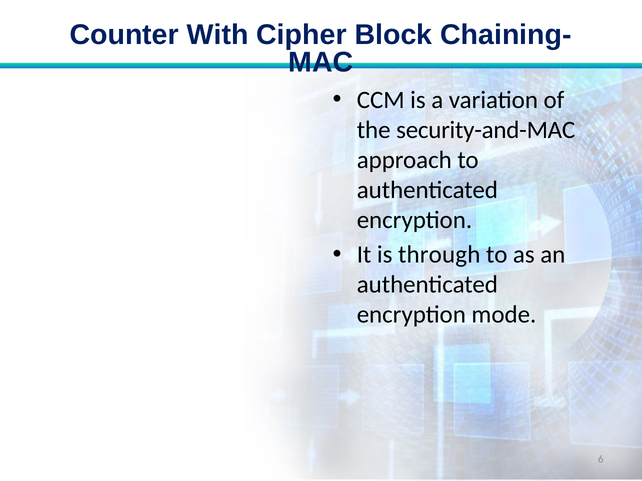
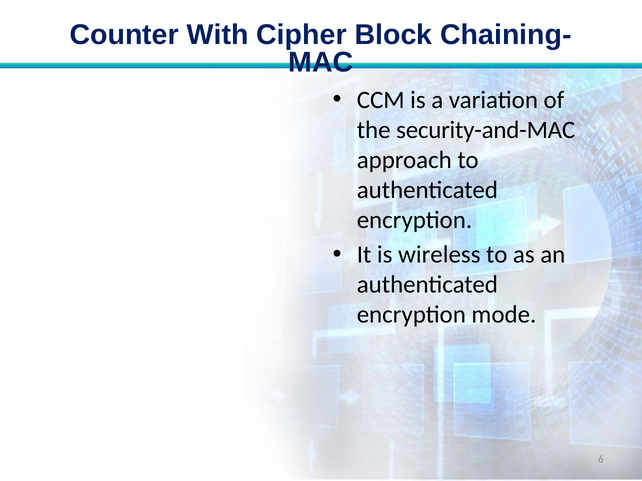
through: through -> wireless
